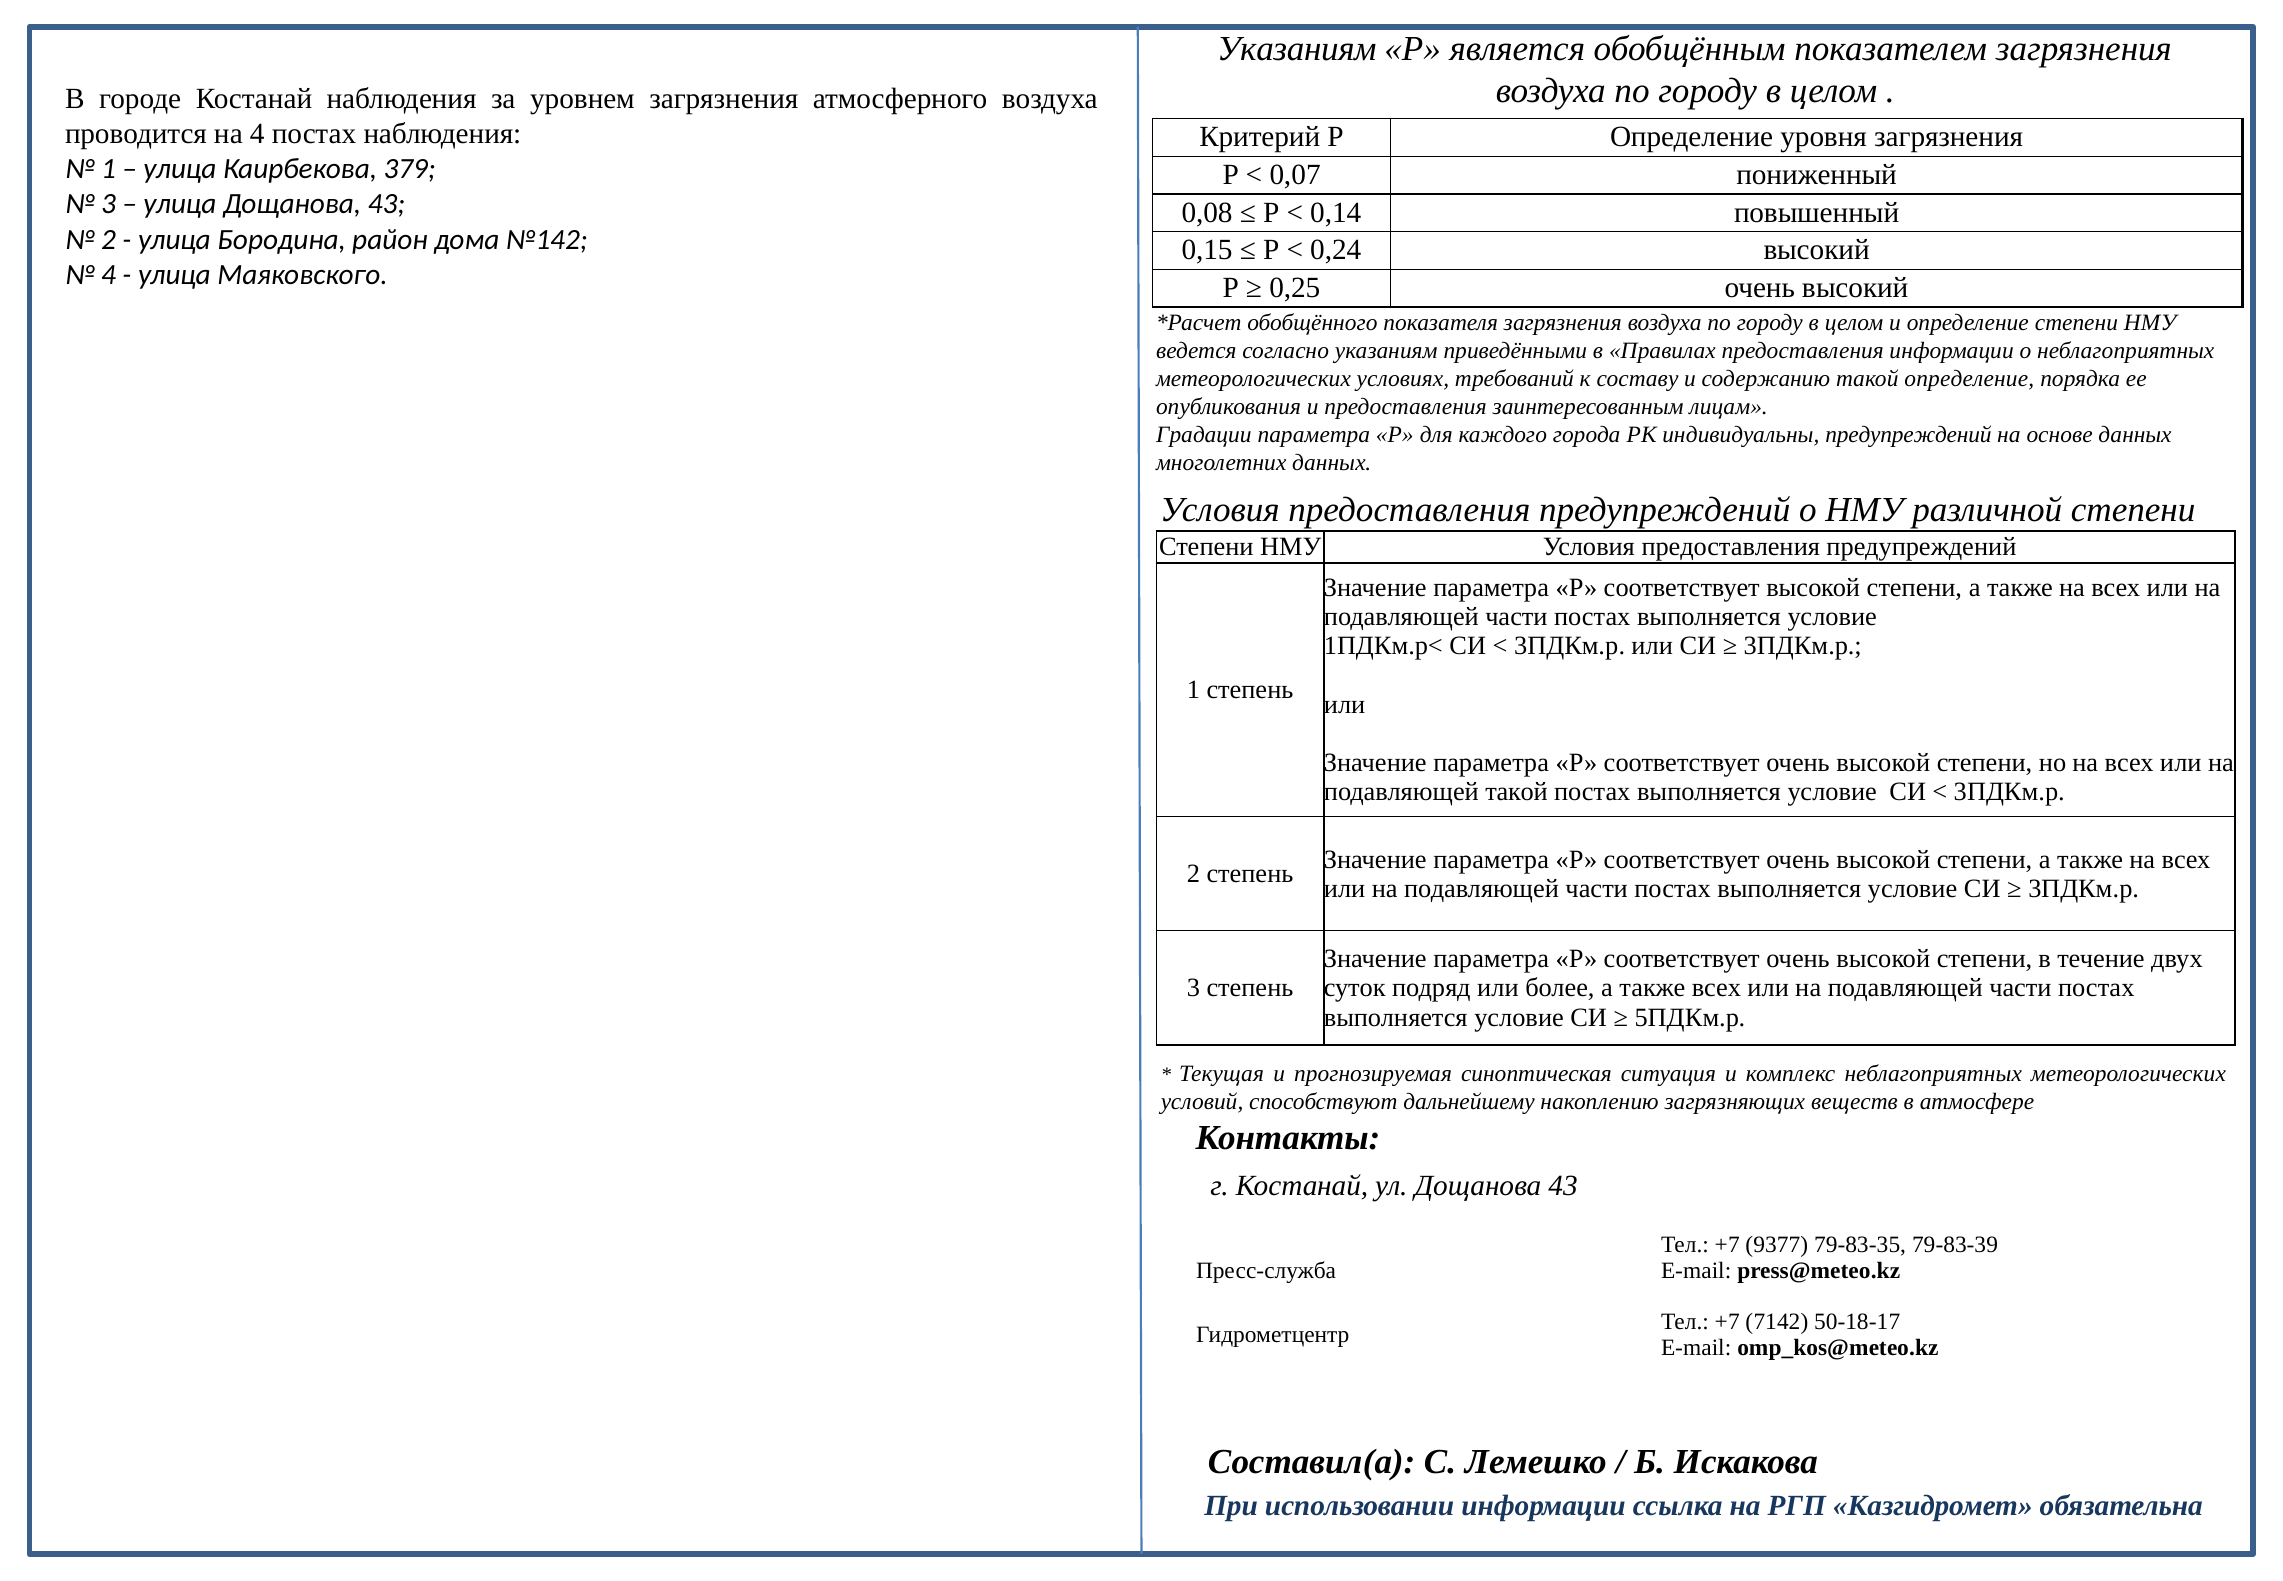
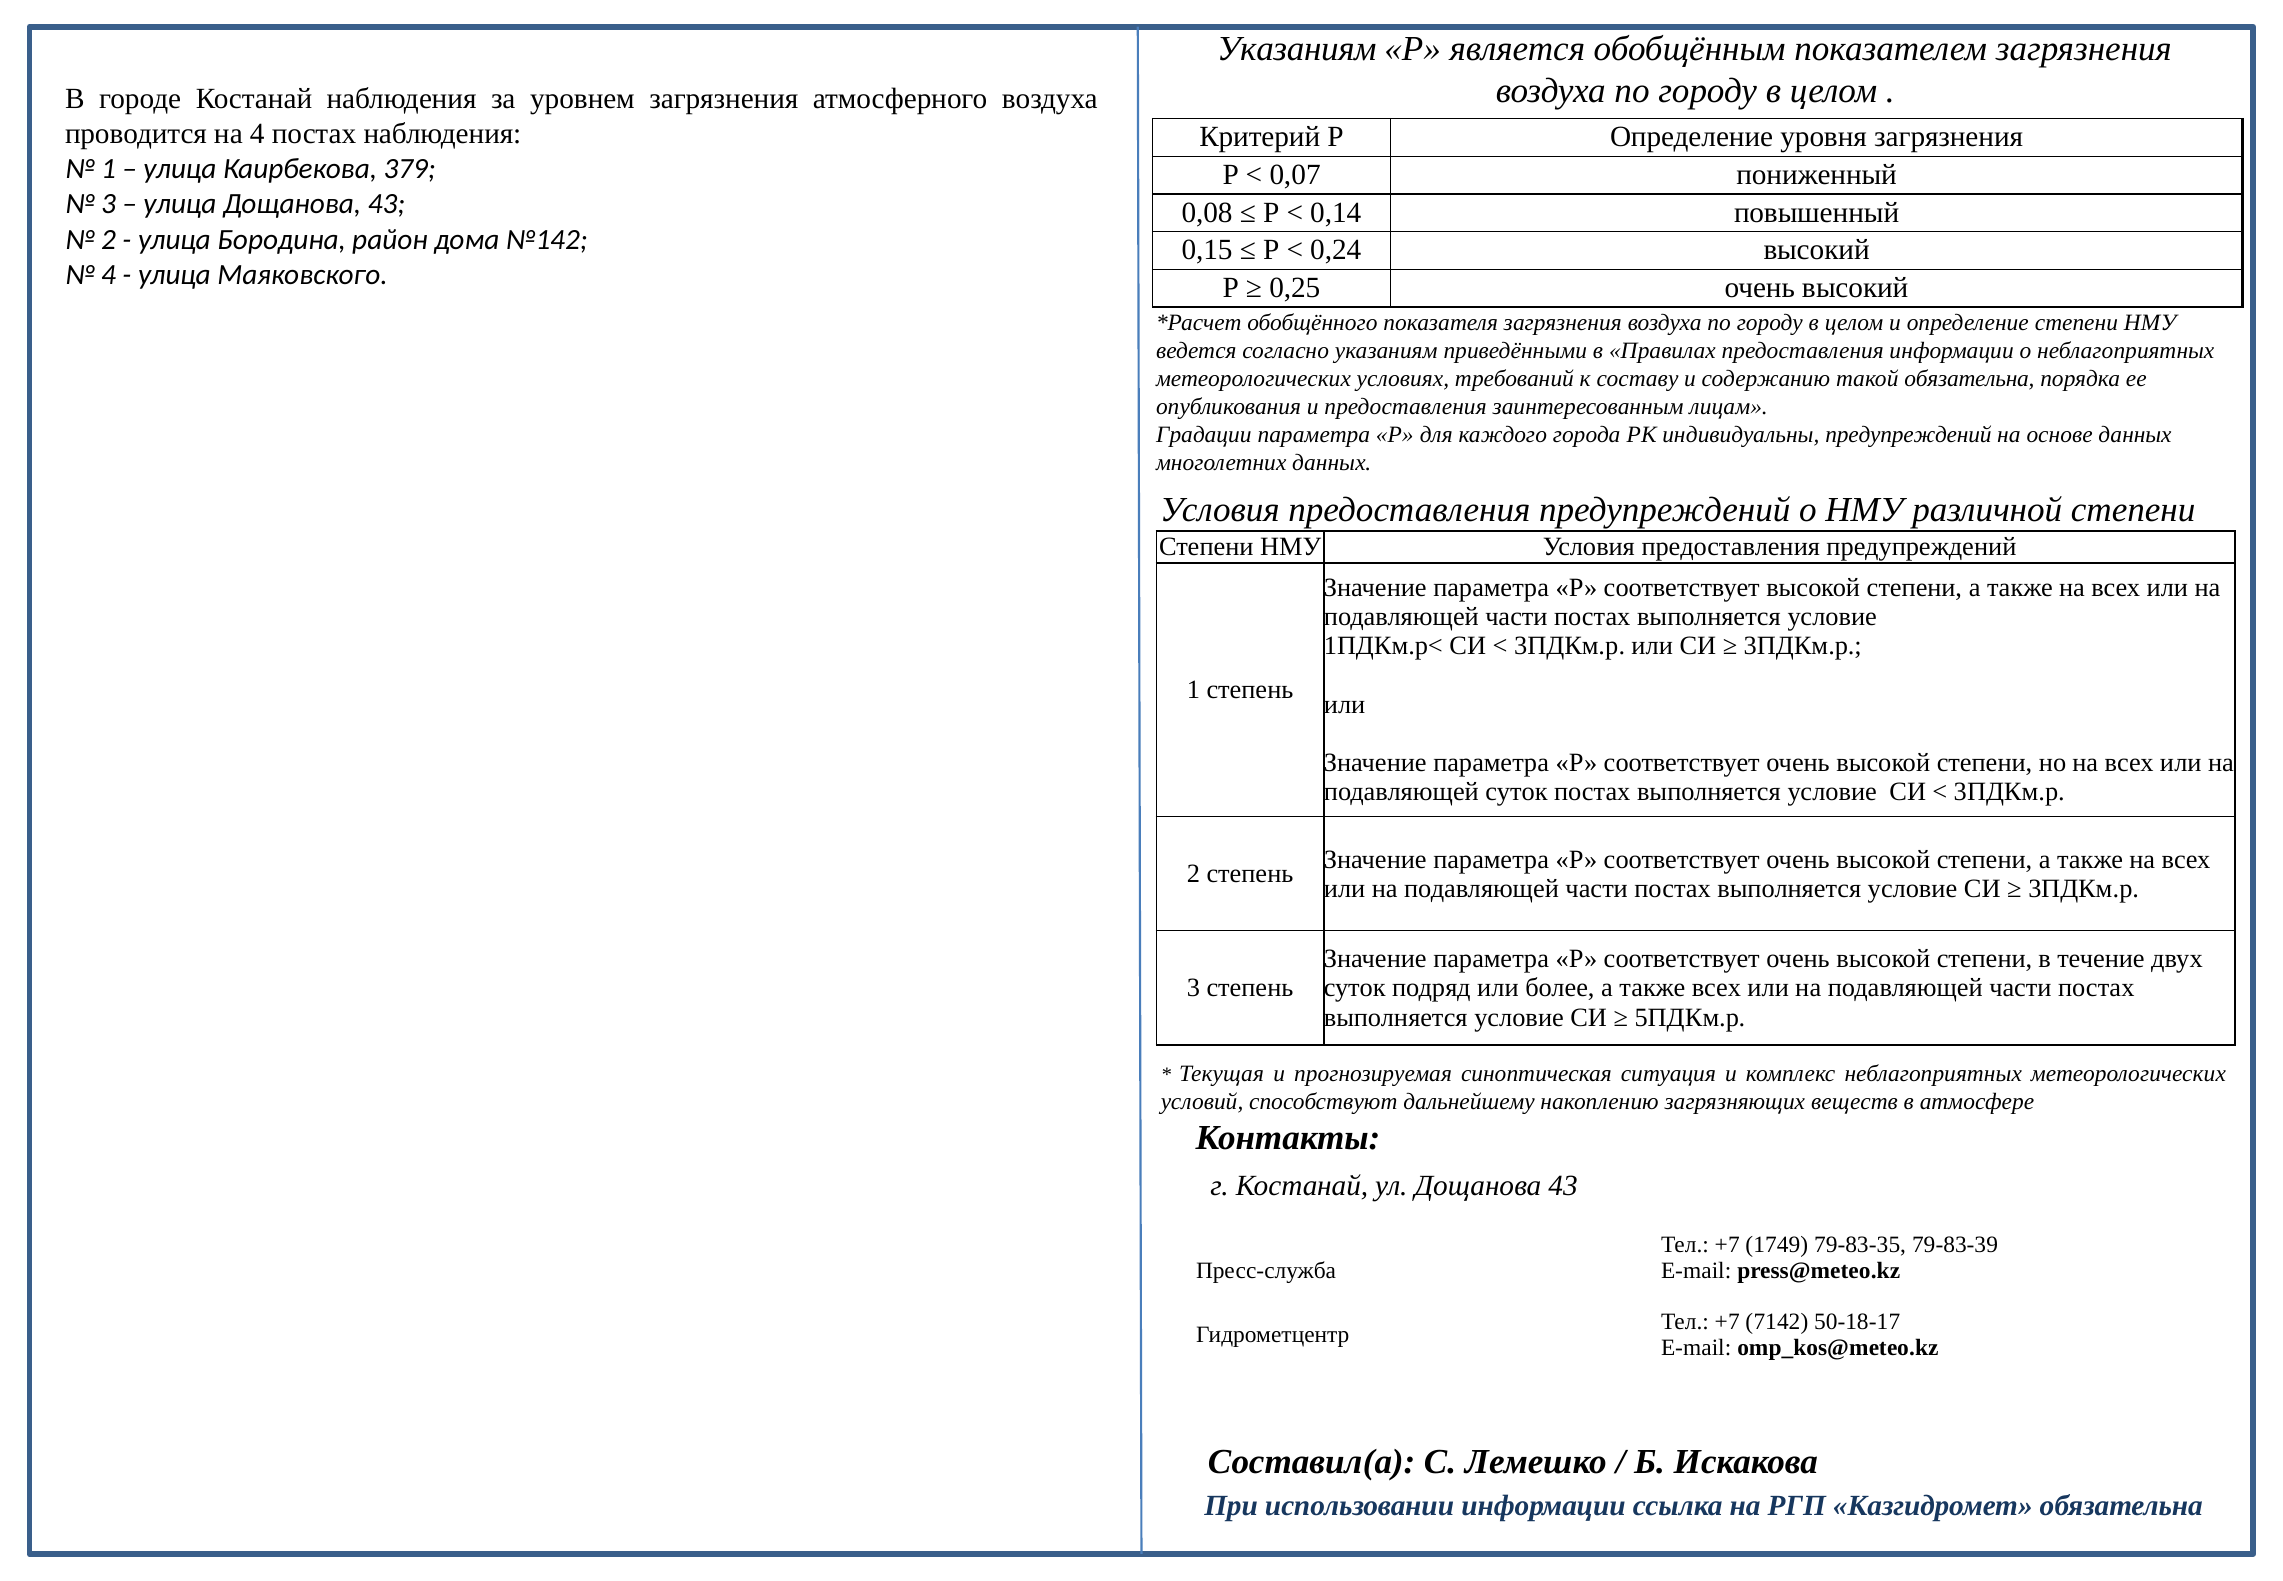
такой определение: определение -> обязательна
подавляющей такой: такой -> суток
9377: 9377 -> 1749
